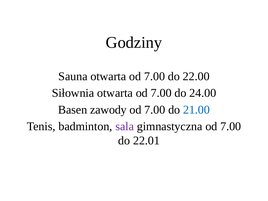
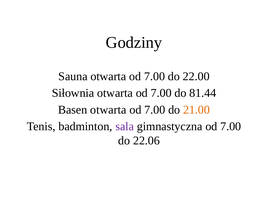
24.00: 24.00 -> 81.44
Basen zawody: zawody -> otwarta
21.00 colour: blue -> orange
22.01: 22.01 -> 22.06
